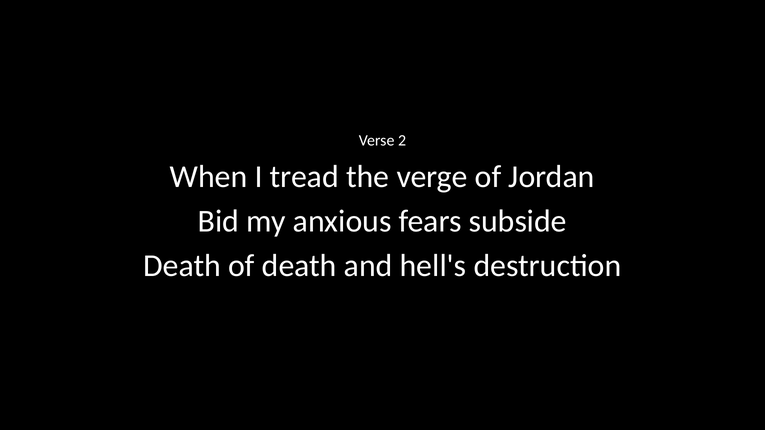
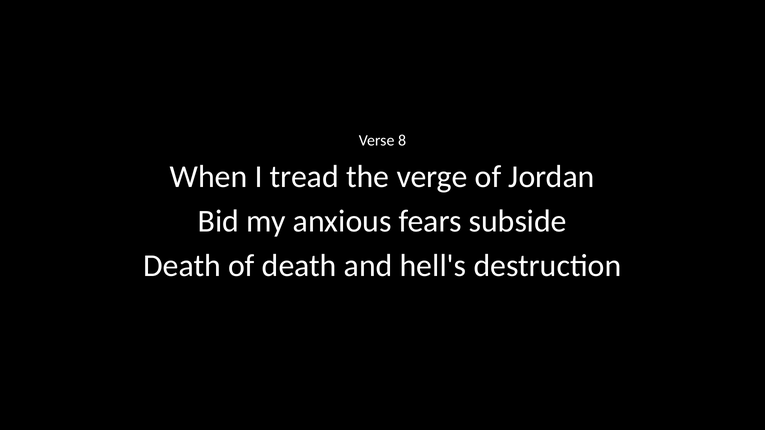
2: 2 -> 8
